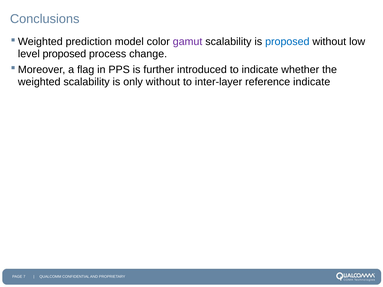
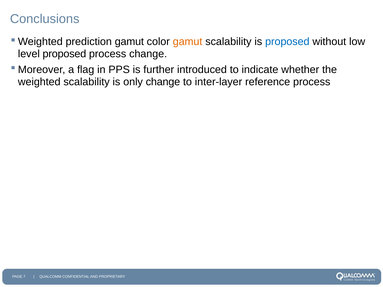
prediction model: model -> gamut
gamut at (188, 42) colour: purple -> orange
only without: without -> change
reference indicate: indicate -> process
